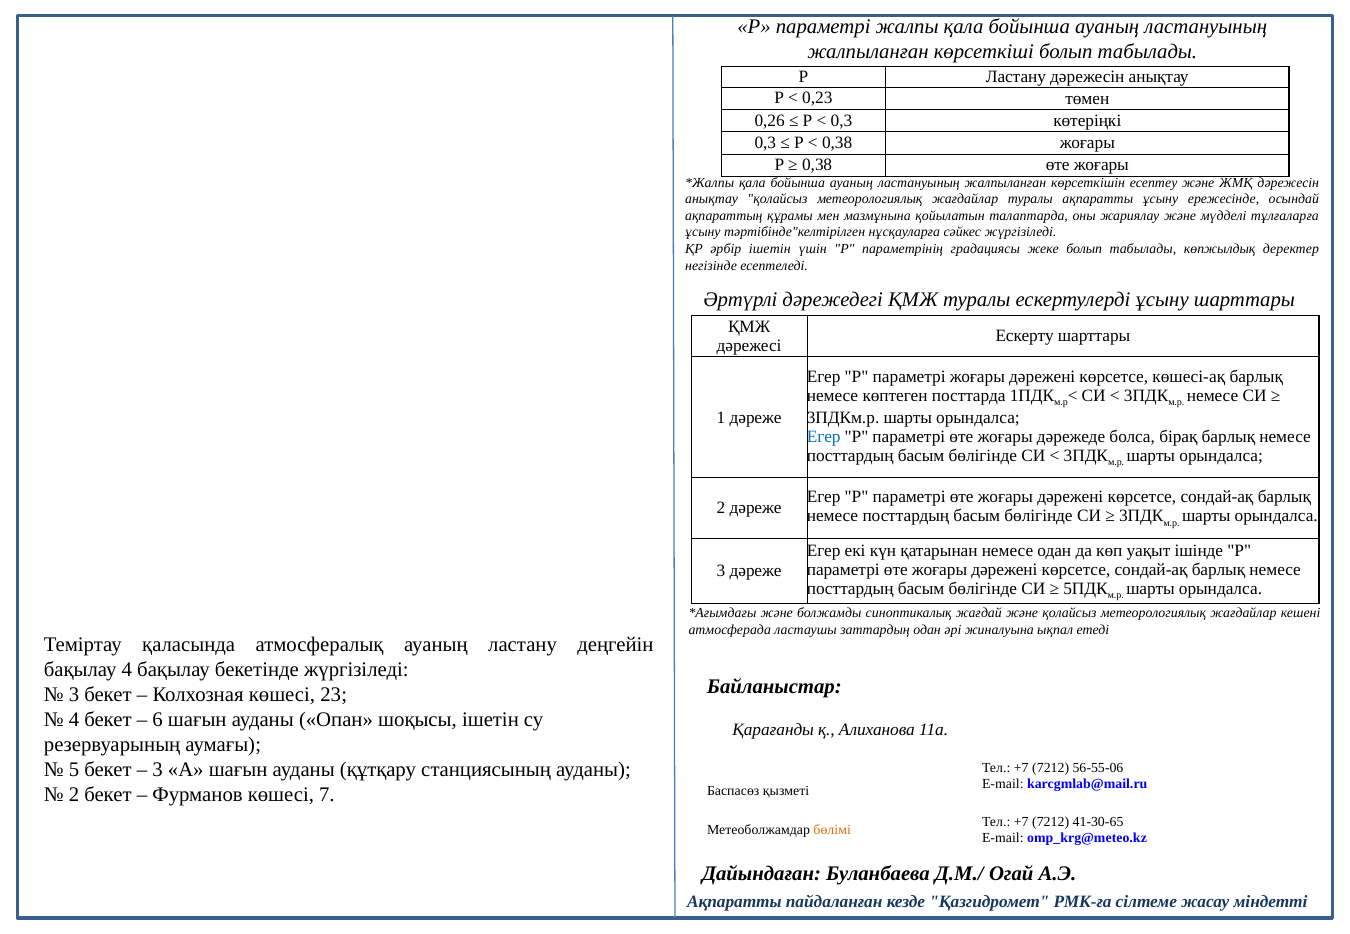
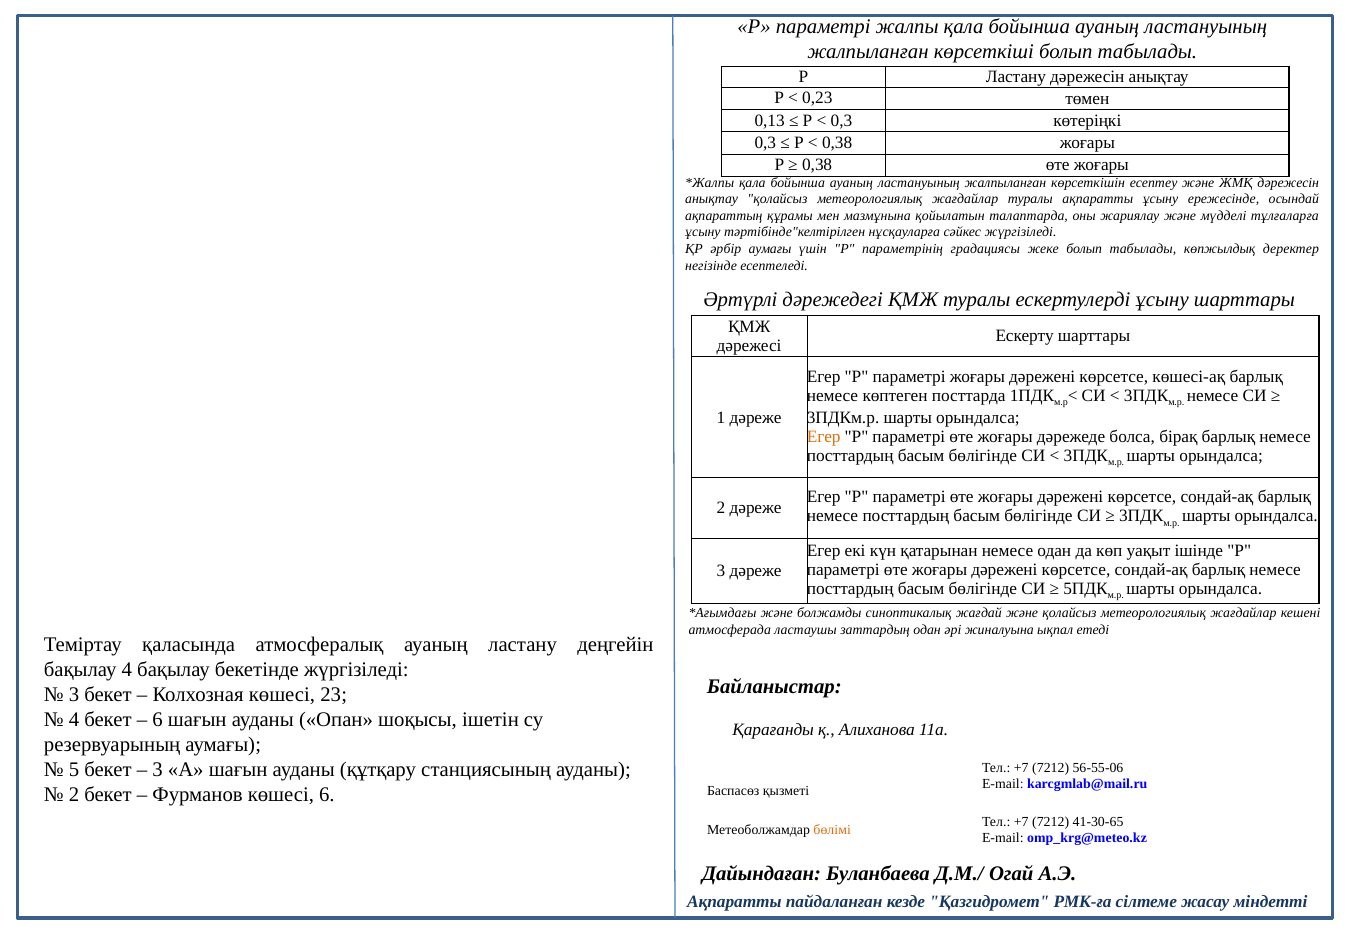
0,26: 0,26 -> 0,13
әрбір ішетін: ішетін -> аумағы
Егер at (824, 437) colour: blue -> orange
көшесі 7: 7 -> 6
